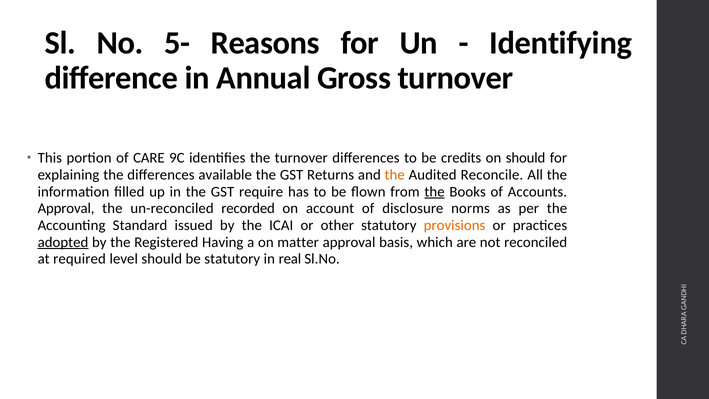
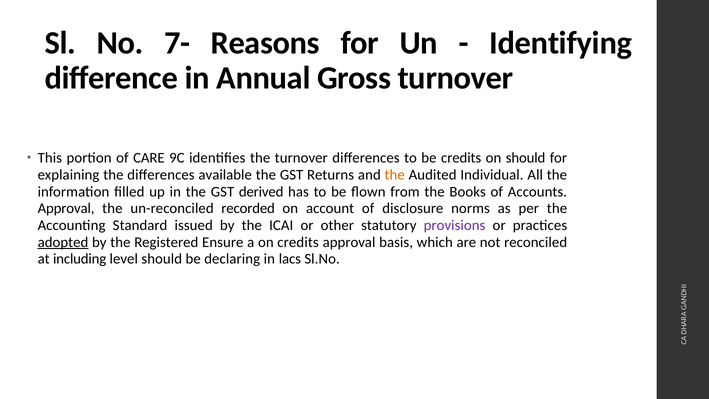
5-: 5- -> 7-
Reconcile: Reconcile -> Individual
require: require -> derived
the at (435, 192) underline: present -> none
provisions colour: orange -> purple
Having: Having -> Ensure
on matter: matter -> credits
required: required -> including
be statutory: statutory -> declaring
real: real -> lacs
